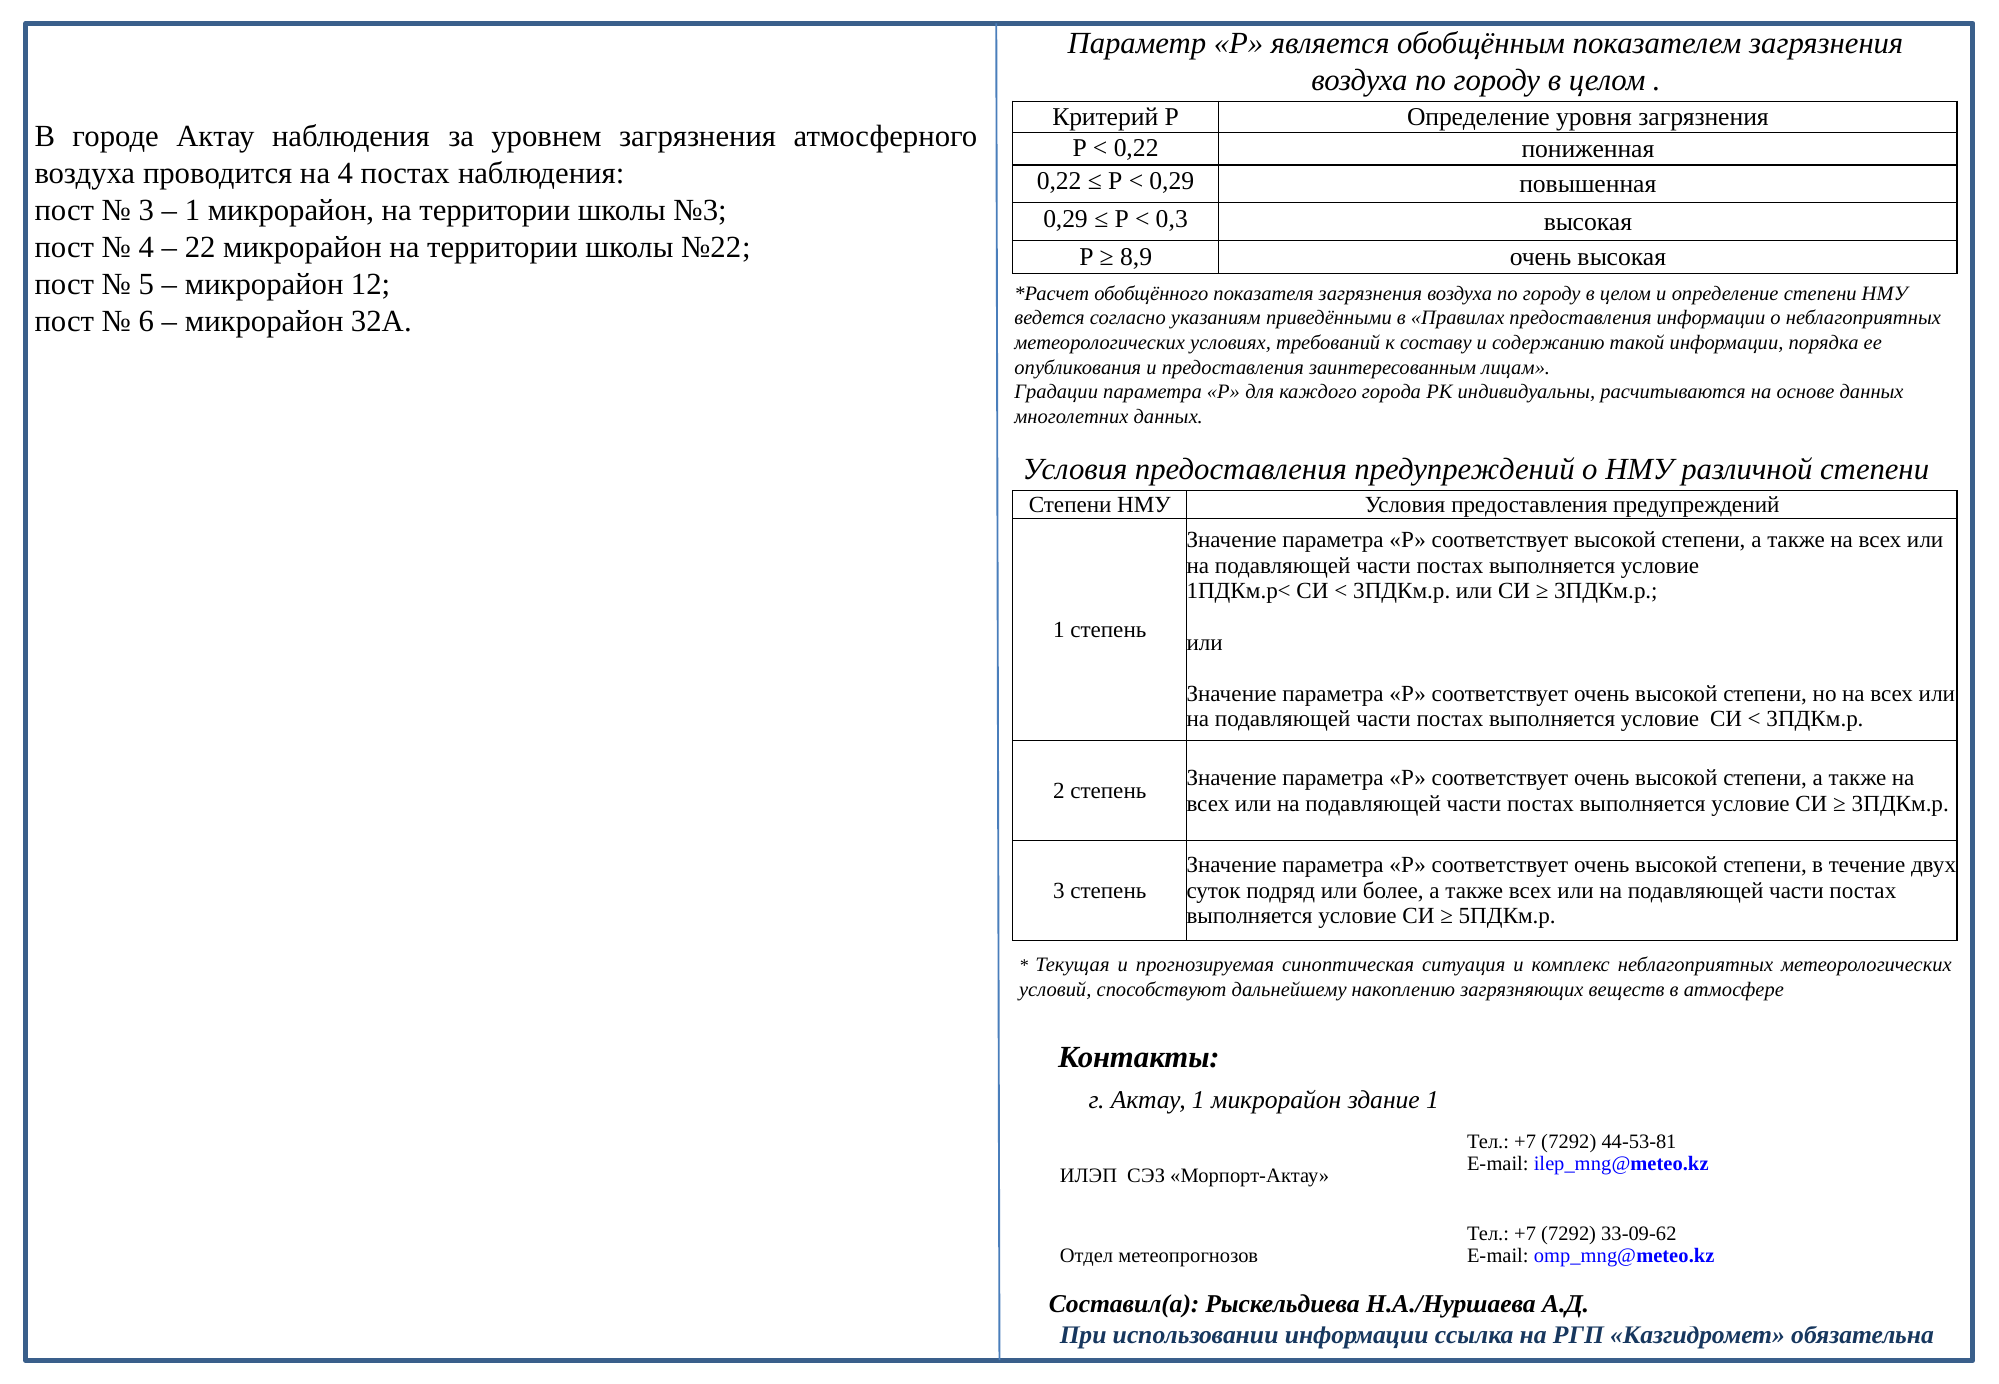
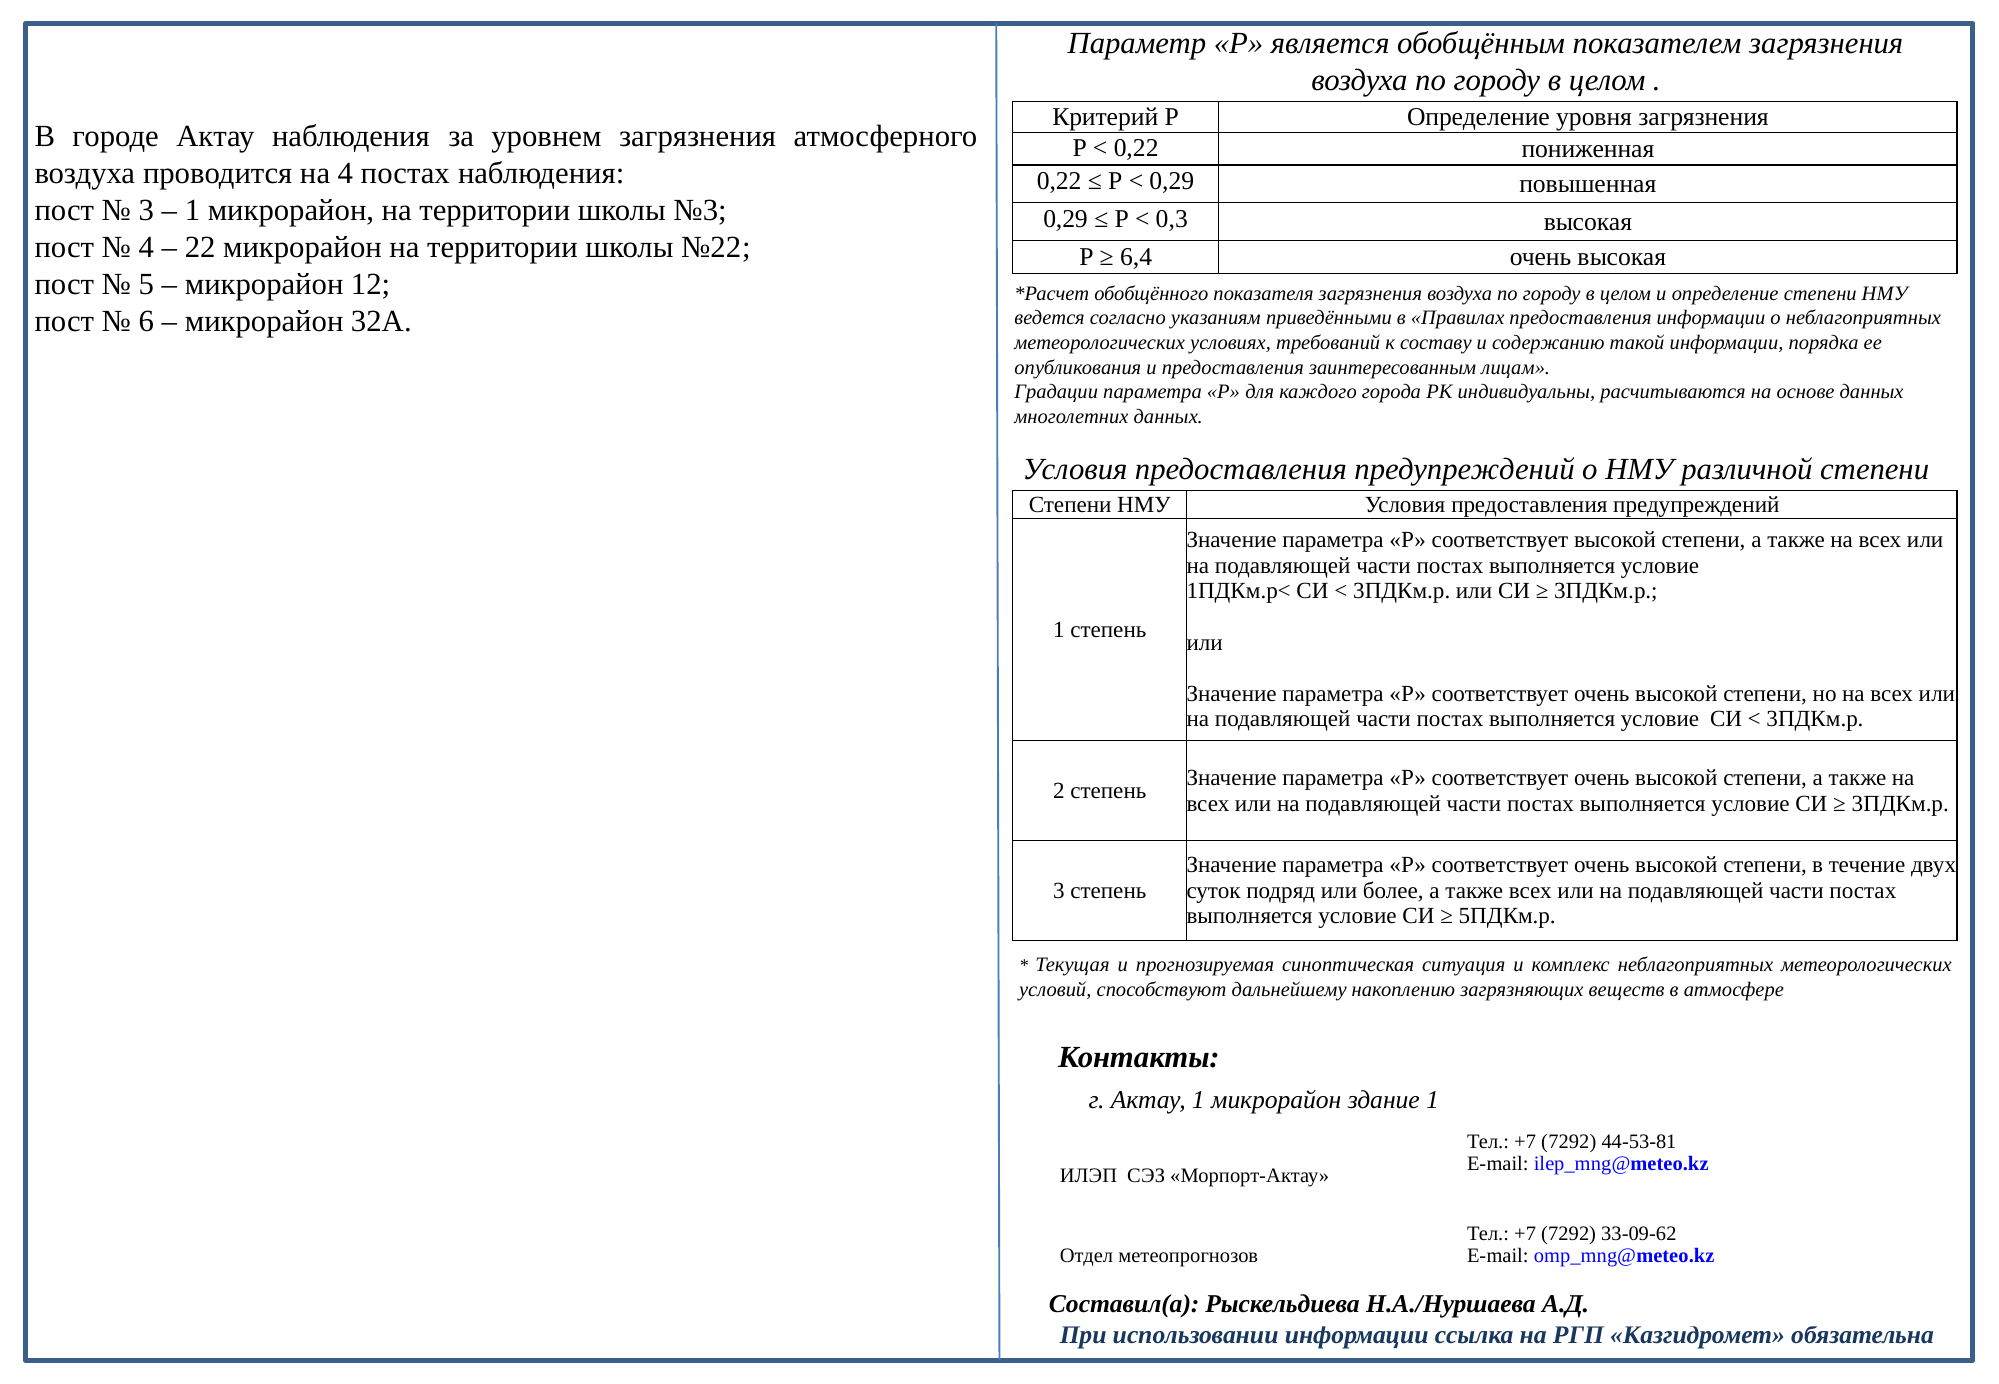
8,9: 8,9 -> 6,4
